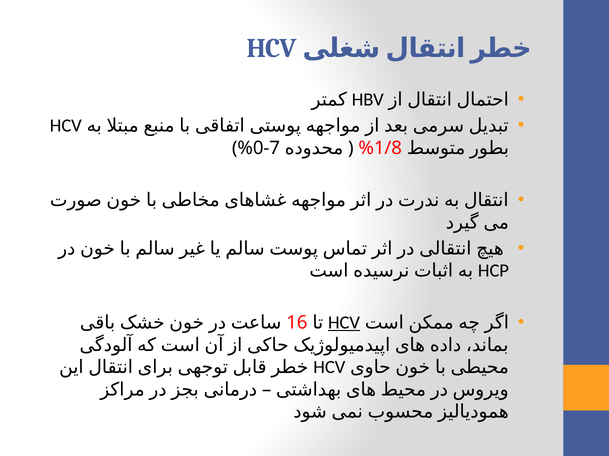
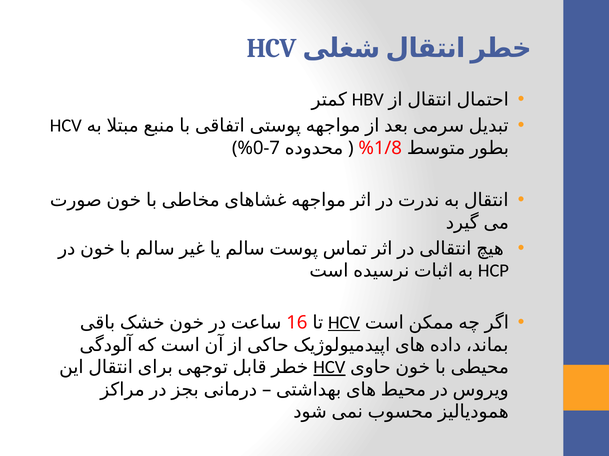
HCV at (329, 368) underline: none -> present
